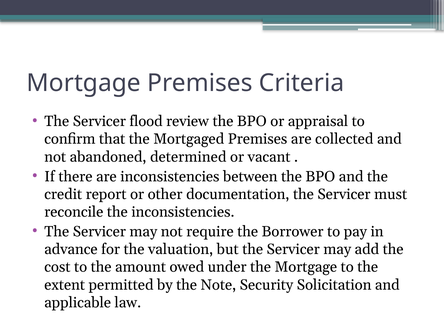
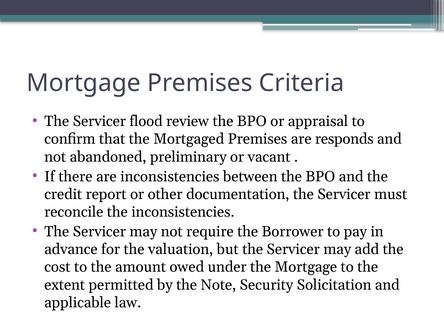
collected: collected -> responds
determined: determined -> preliminary
